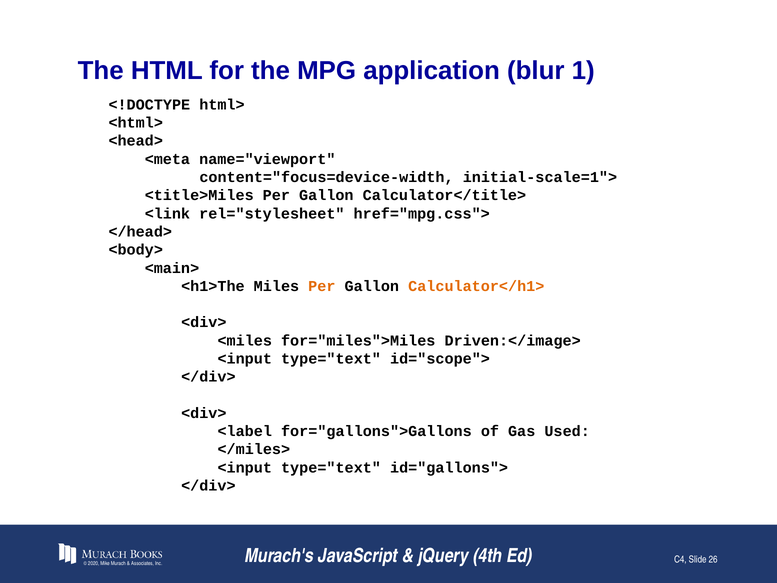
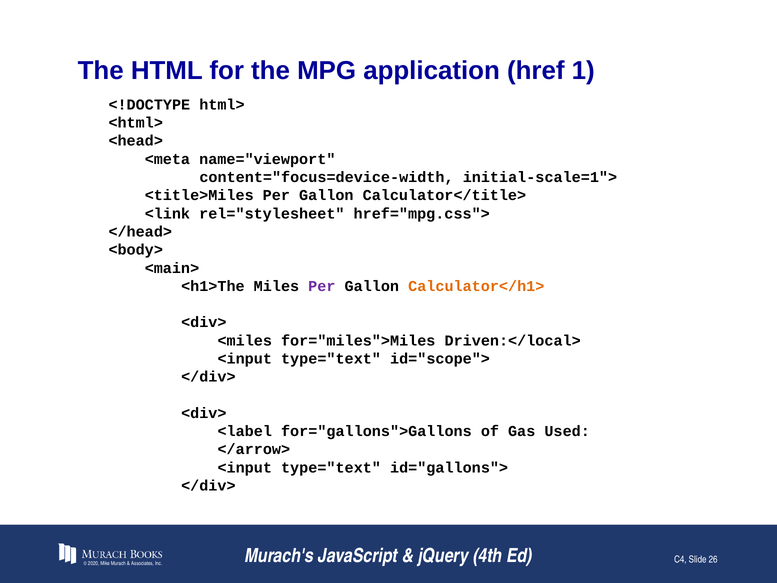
blur: blur -> href
Per at (322, 286) colour: orange -> purple
Driven:</image>: Driven:</image> -> Driven:</local>
</miles>: </miles> -> </arrow>
